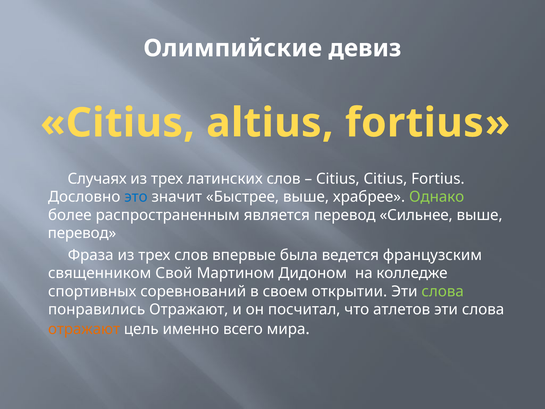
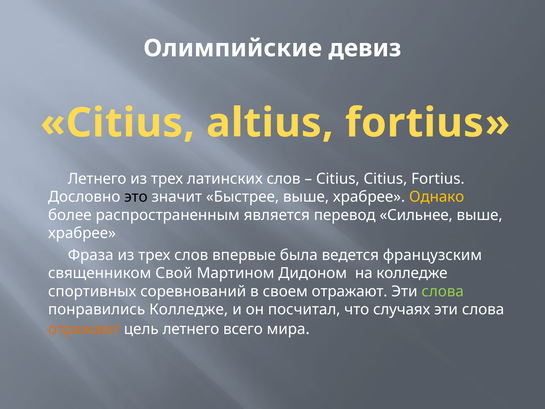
Случаях at (97, 179): Случаях -> Летнего
это colour: blue -> black
Однако colour: light green -> yellow
перевод at (82, 233): перевод -> храбрее
своем открытии: открытии -> отражают
понравились Отражают: Отражают -> Колледже
атлетов: атлетов -> случаях
цель именно: именно -> летнего
